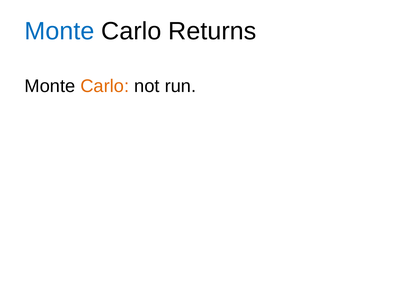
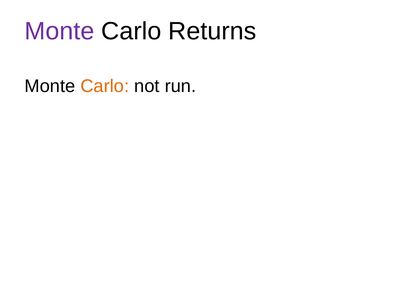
Monte at (59, 31) colour: blue -> purple
